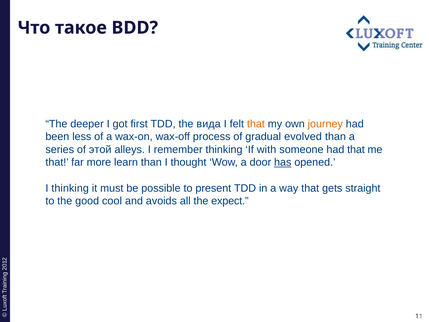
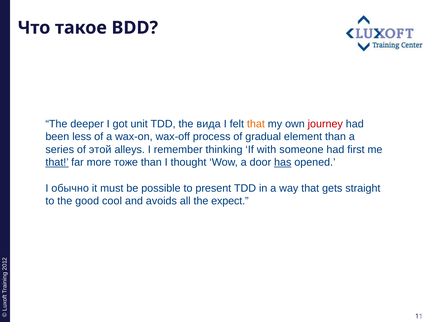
first: first -> unit
journey colour: orange -> red
evolved: evolved -> element
had that: that -> first
that at (57, 162) underline: none -> present
learn: learn -> тоже
I thinking: thinking -> обычно
